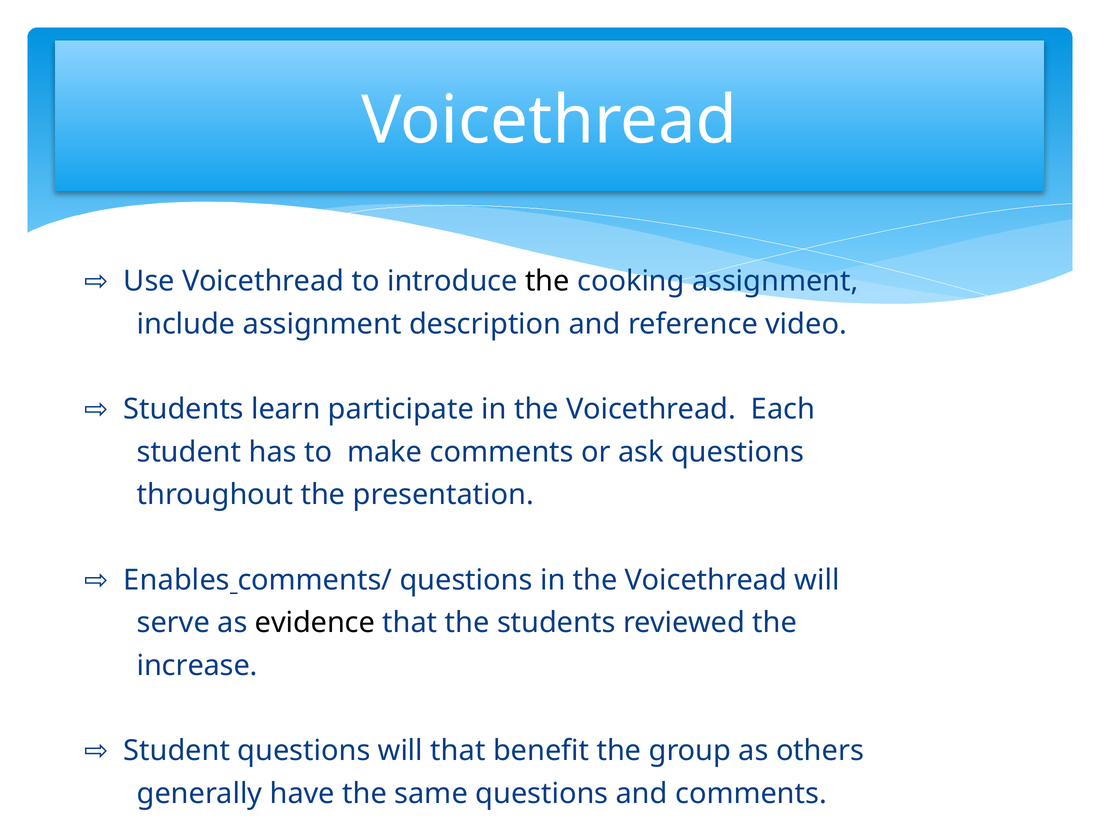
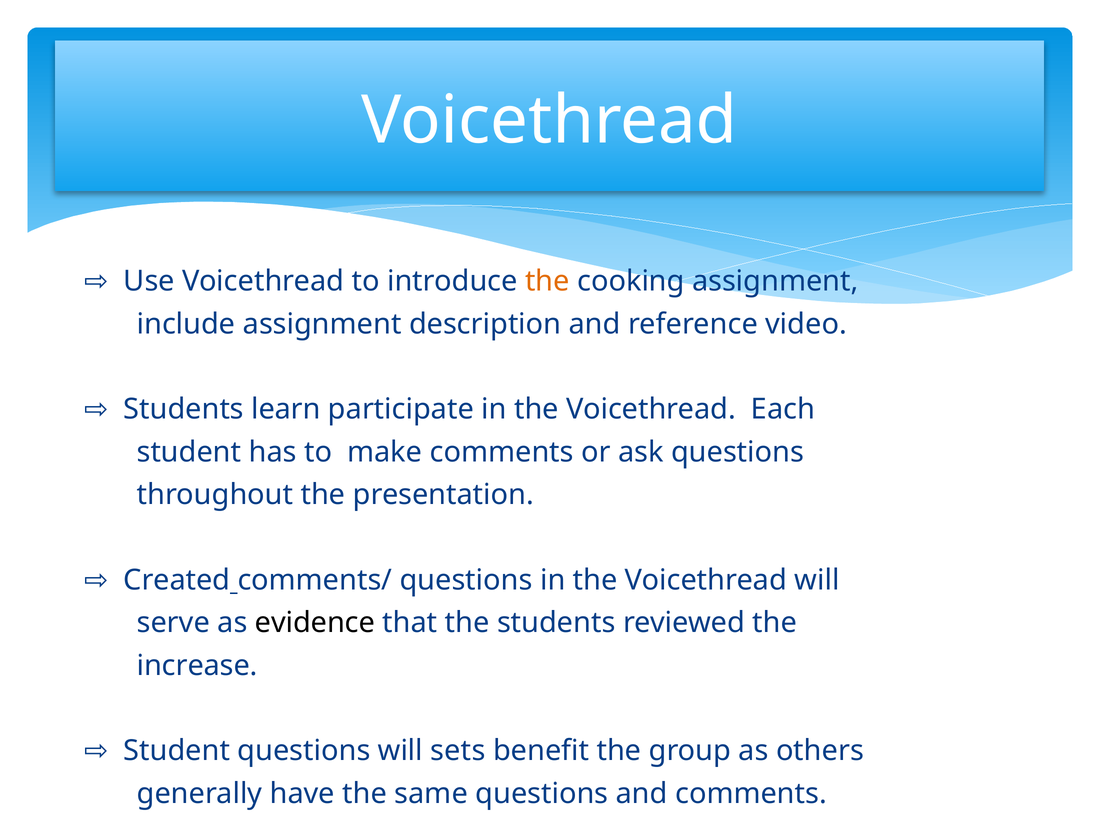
the at (547, 281) colour: black -> orange
Enables: Enables -> Created
will that: that -> sets
